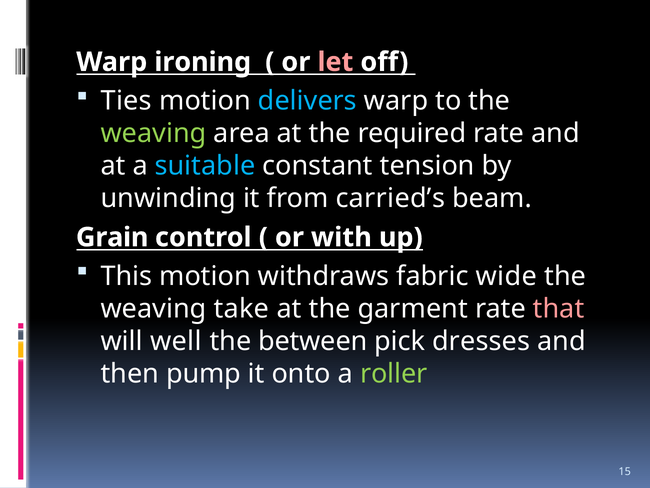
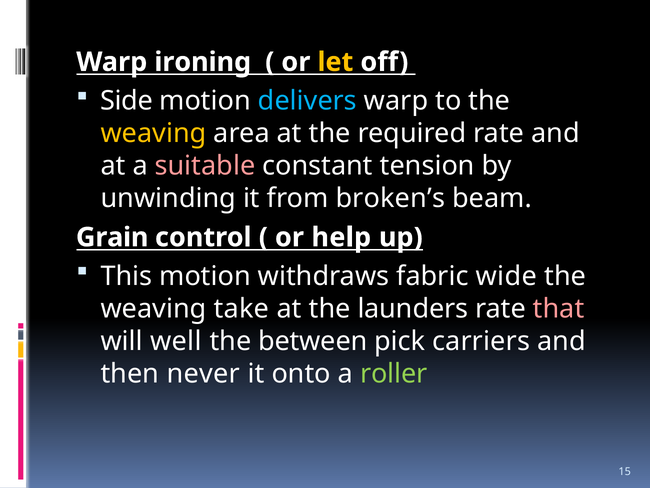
let colour: pink -> yellow
Ties: Ties -> Side
weaving at (154, 133) colour: light green -> yellow
suitable colour: light blue -> pink
carried’s: carried’s -> broken’s
with: with -> help
garment: garment -> launders
dresses: dresses -> carriers
pump: pump -> never
